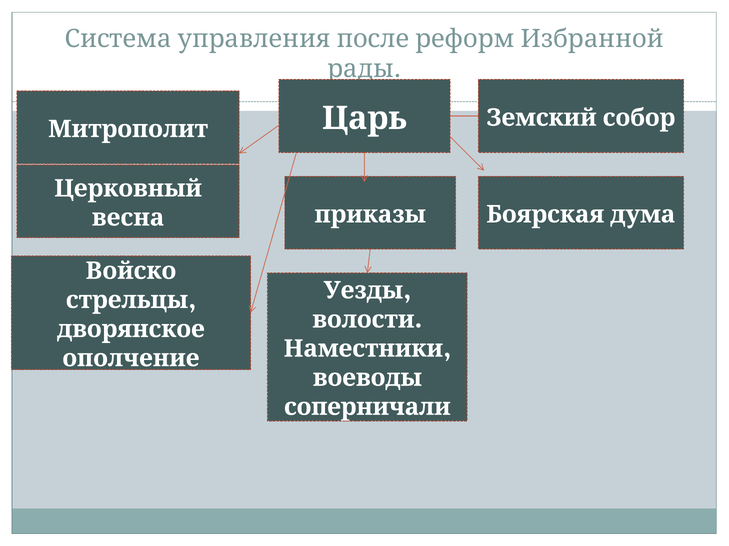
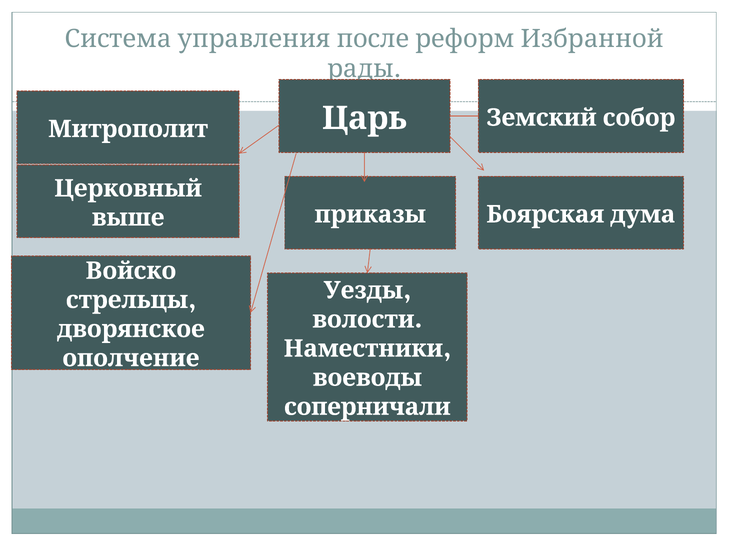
весна: весна -> выше
